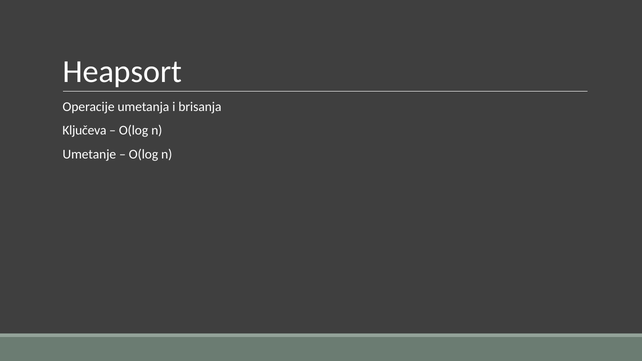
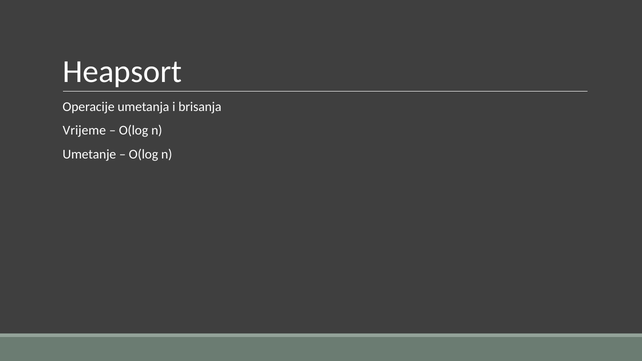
Ključeva: Ključeva -> Vrijeme
